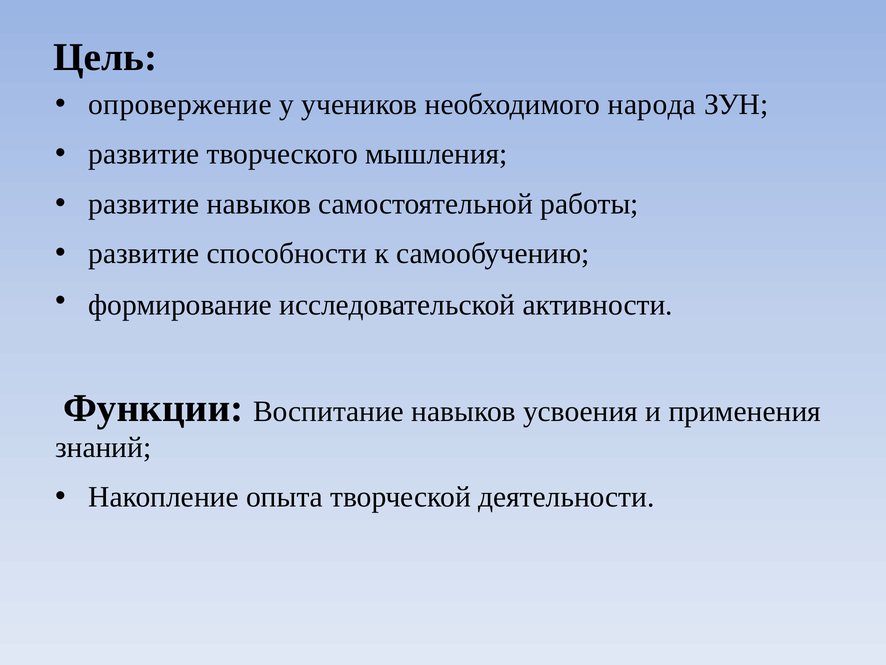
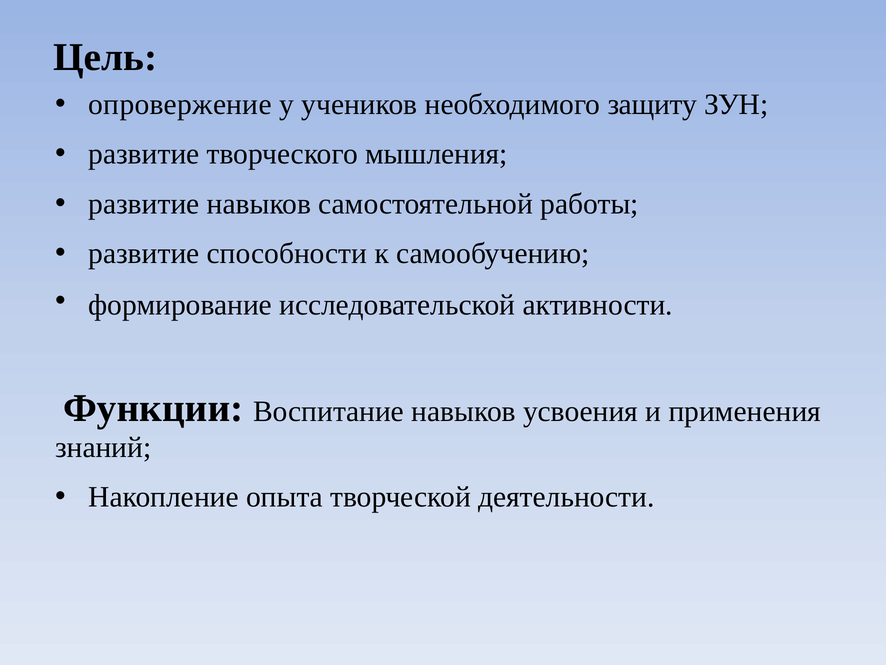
народа: народа -> защиту
